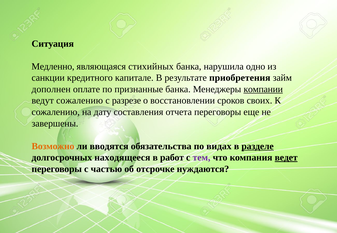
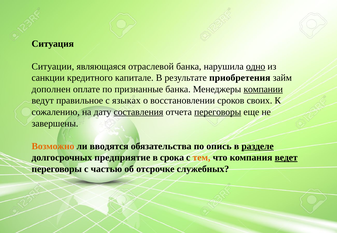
Медленно: Медленно -> Ситуации
стихийных: стихийных -> отраслевой
одно underline: none -> present
ведут сожалению: сожалению -> правильное
разрезе: разрезе -> языках
составления underline: none -> present
переговоры at (218, 112) underline: none -> present
видах: видах -> опись
находящееся: находящееся -> предприятие
работ: работ -> срока
тем colour: purple -> orange
нуждаются: нуждаются -> служебных
